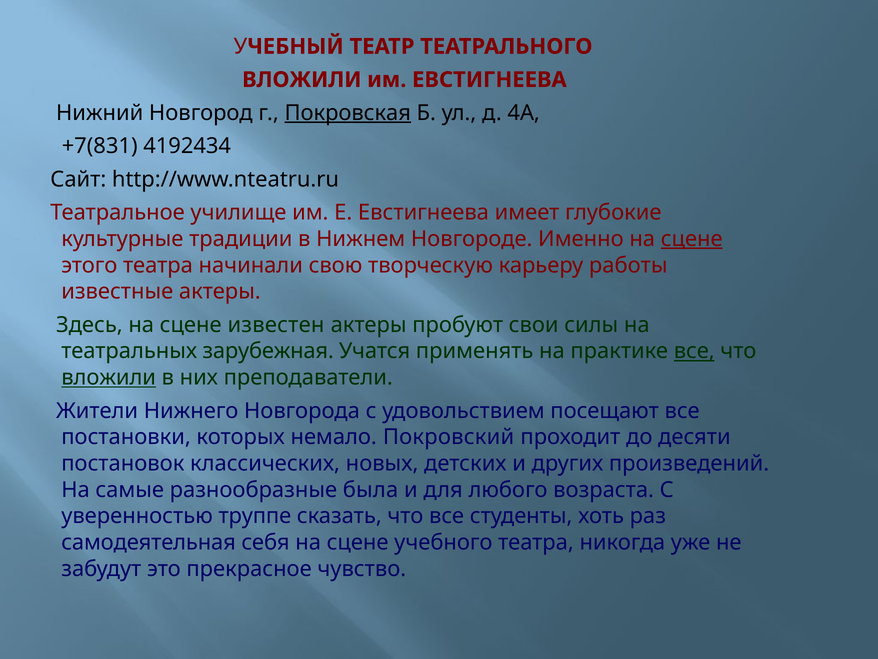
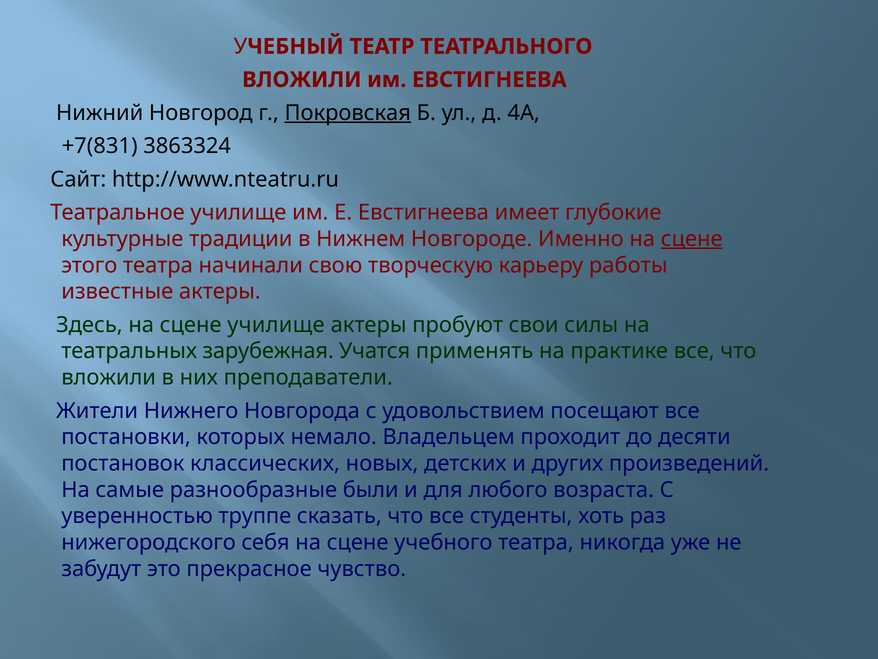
4192434: 4192434 -> 3863324
сцене известен: известен -> училище
все at (694, 351) underline: present -> none
вложили at (109, 377) underline: present -> none
Покровский: Покровский -> Владельцем
была: была -> были
самодеятельная: самодеятельная -> нижегородского
